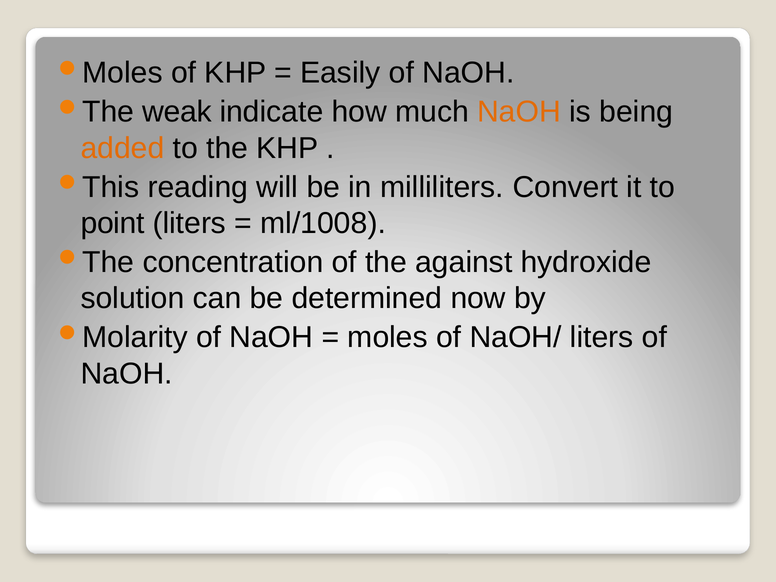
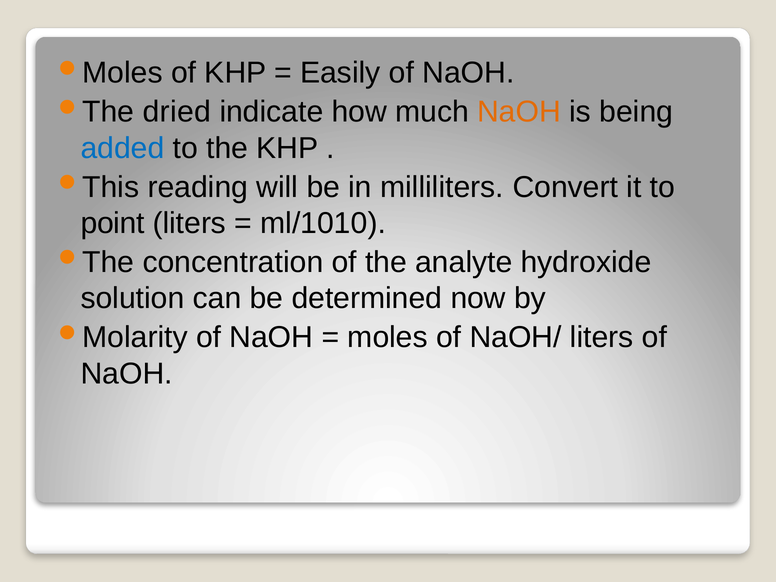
weak: weak -> dried
added colour: orange -> blue
ml/1008: ml/1008 -> ml/1010
against: against -> analyte
